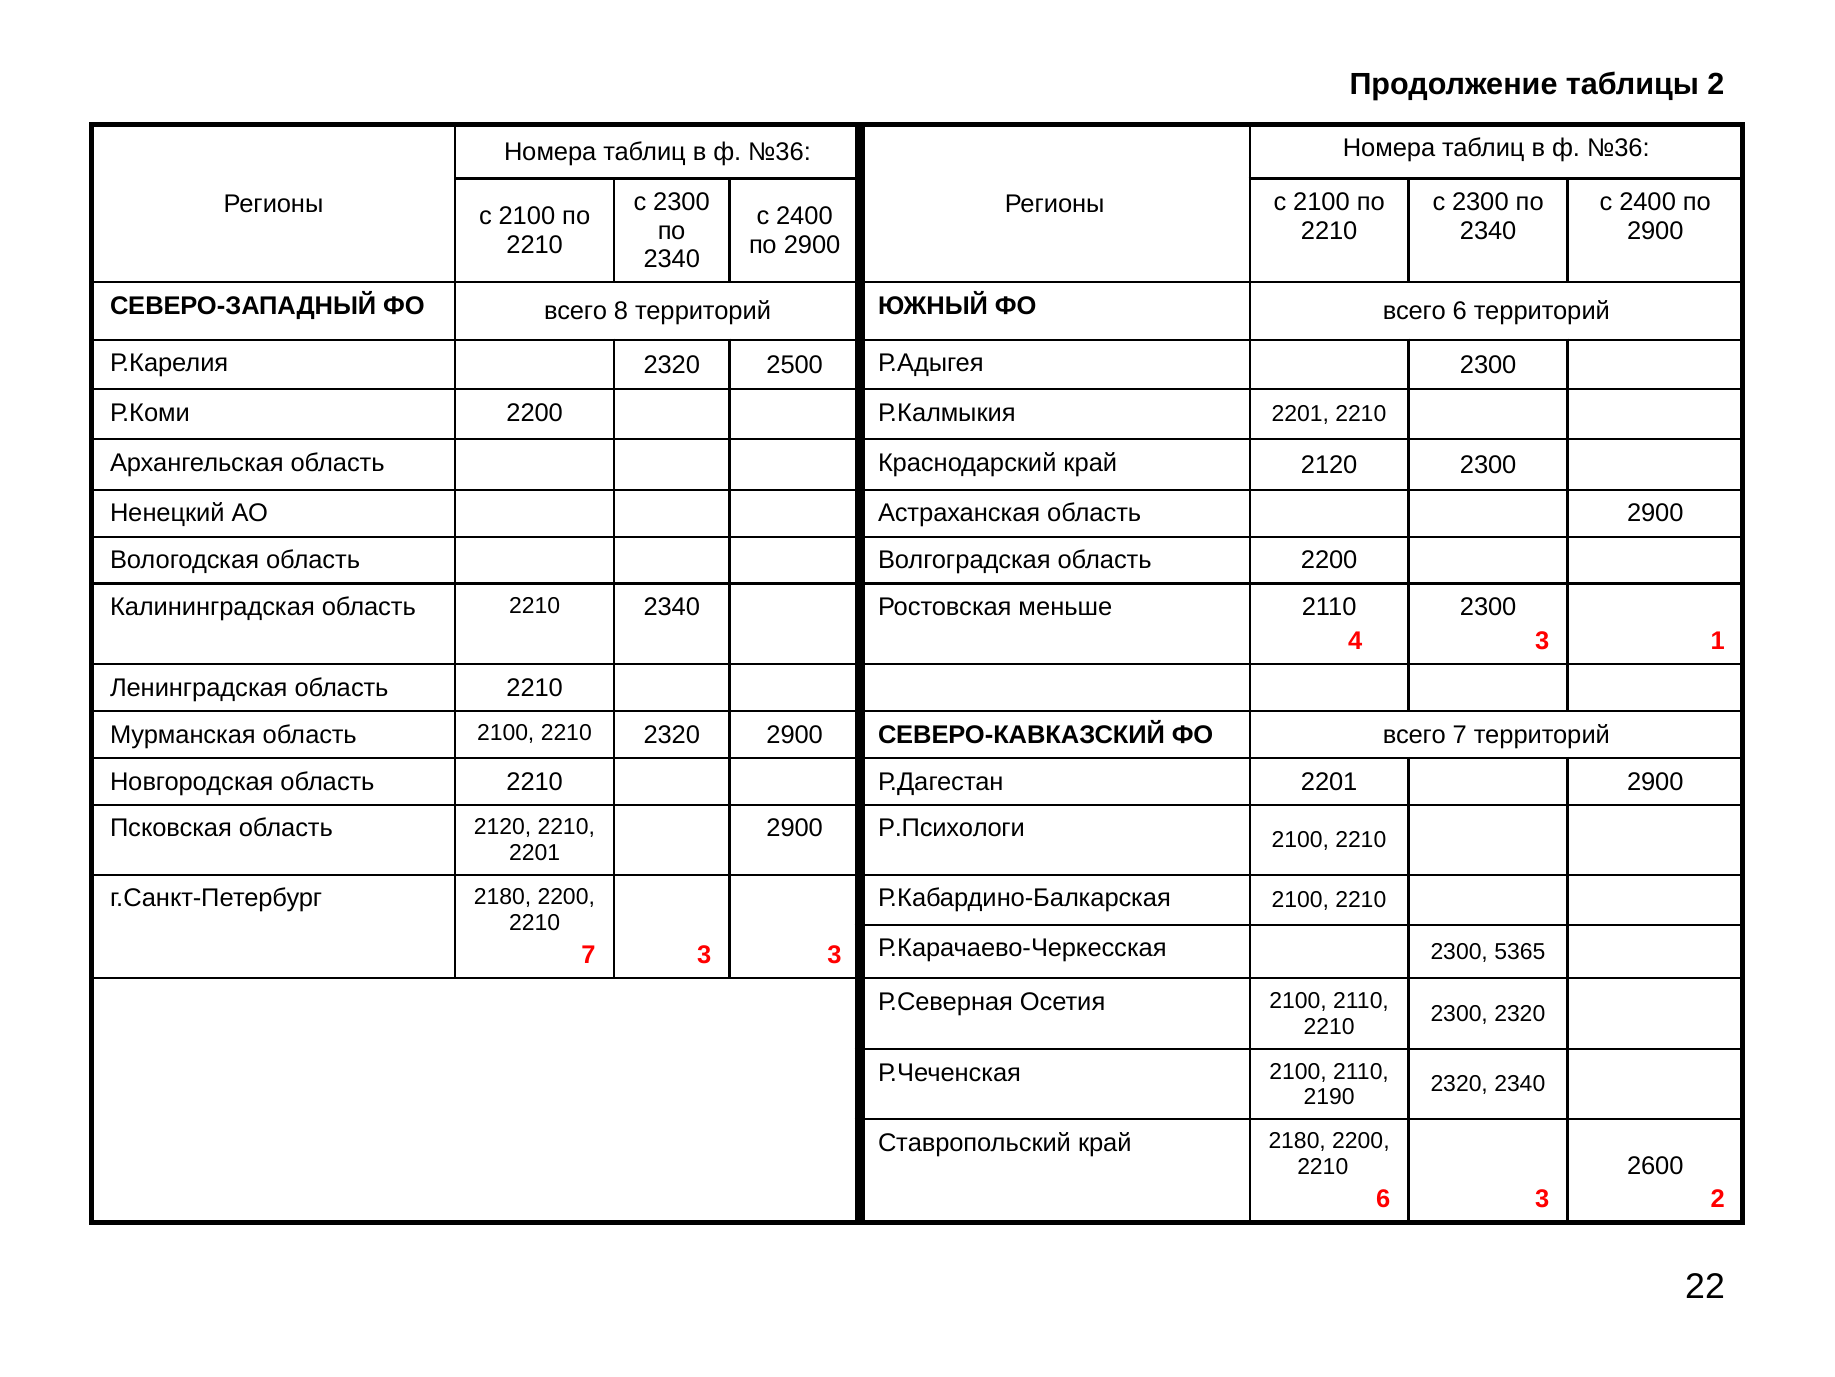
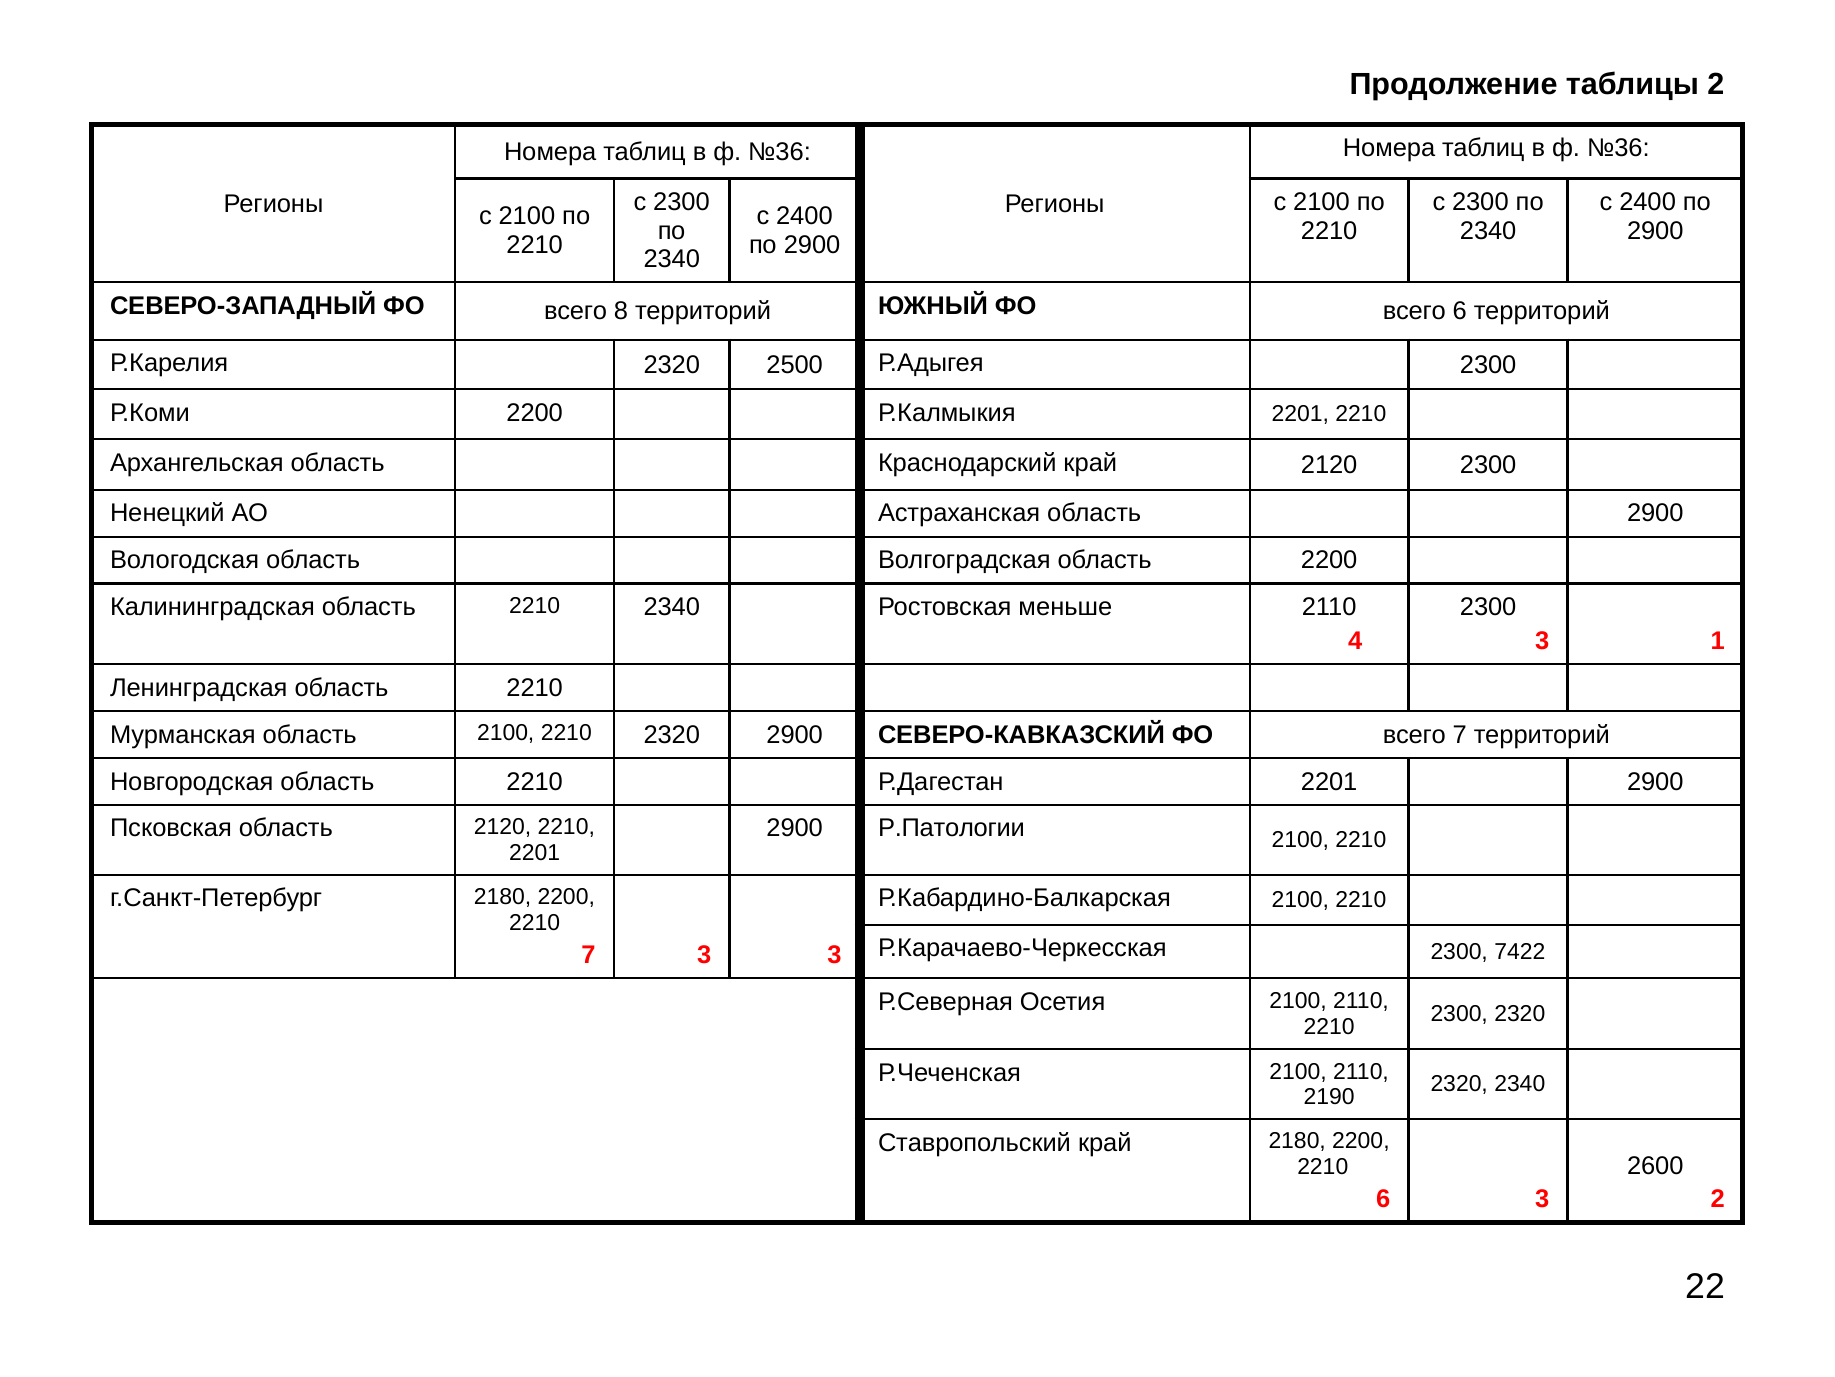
Р.Психологи: Р.Психологи -> Р.Патологии
5365: 5365 -> 7422
